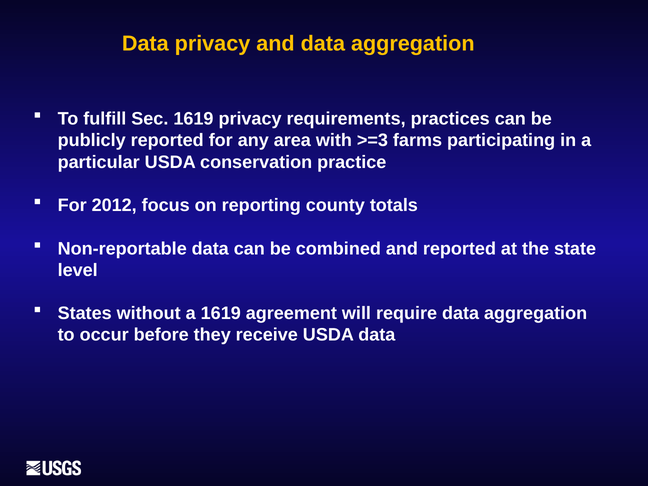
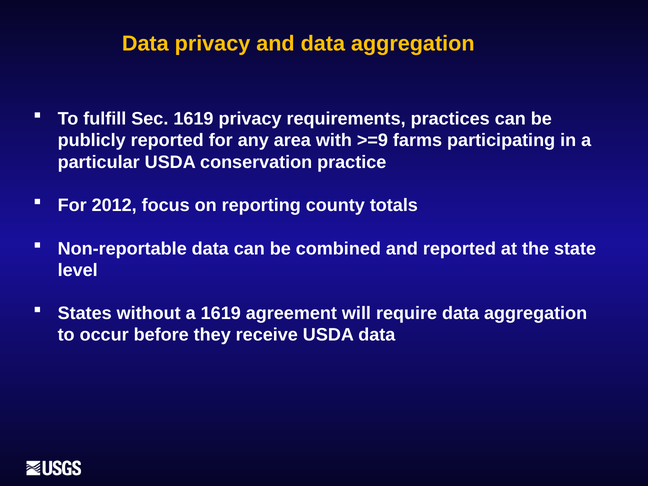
>=3: >=3 -> >=9
